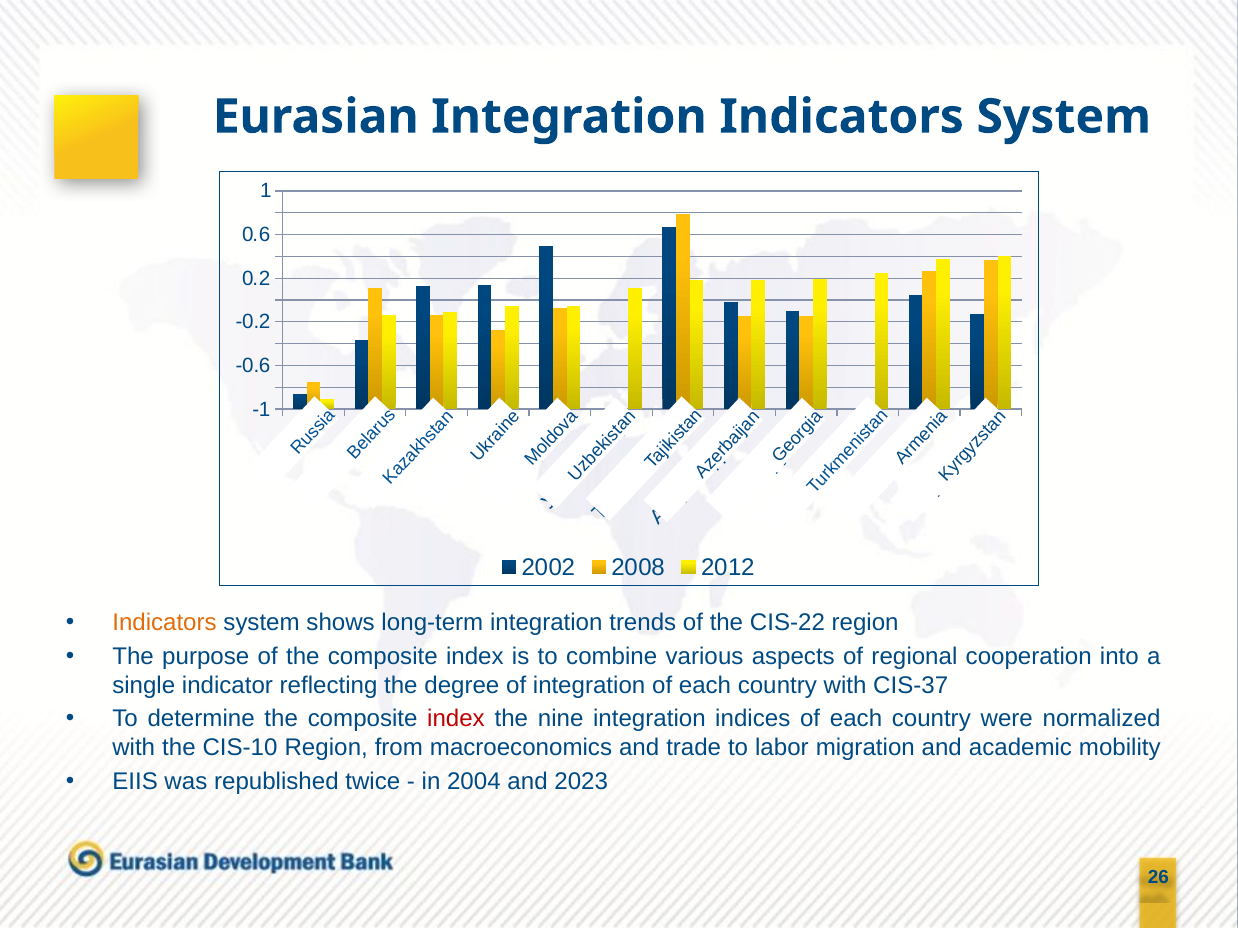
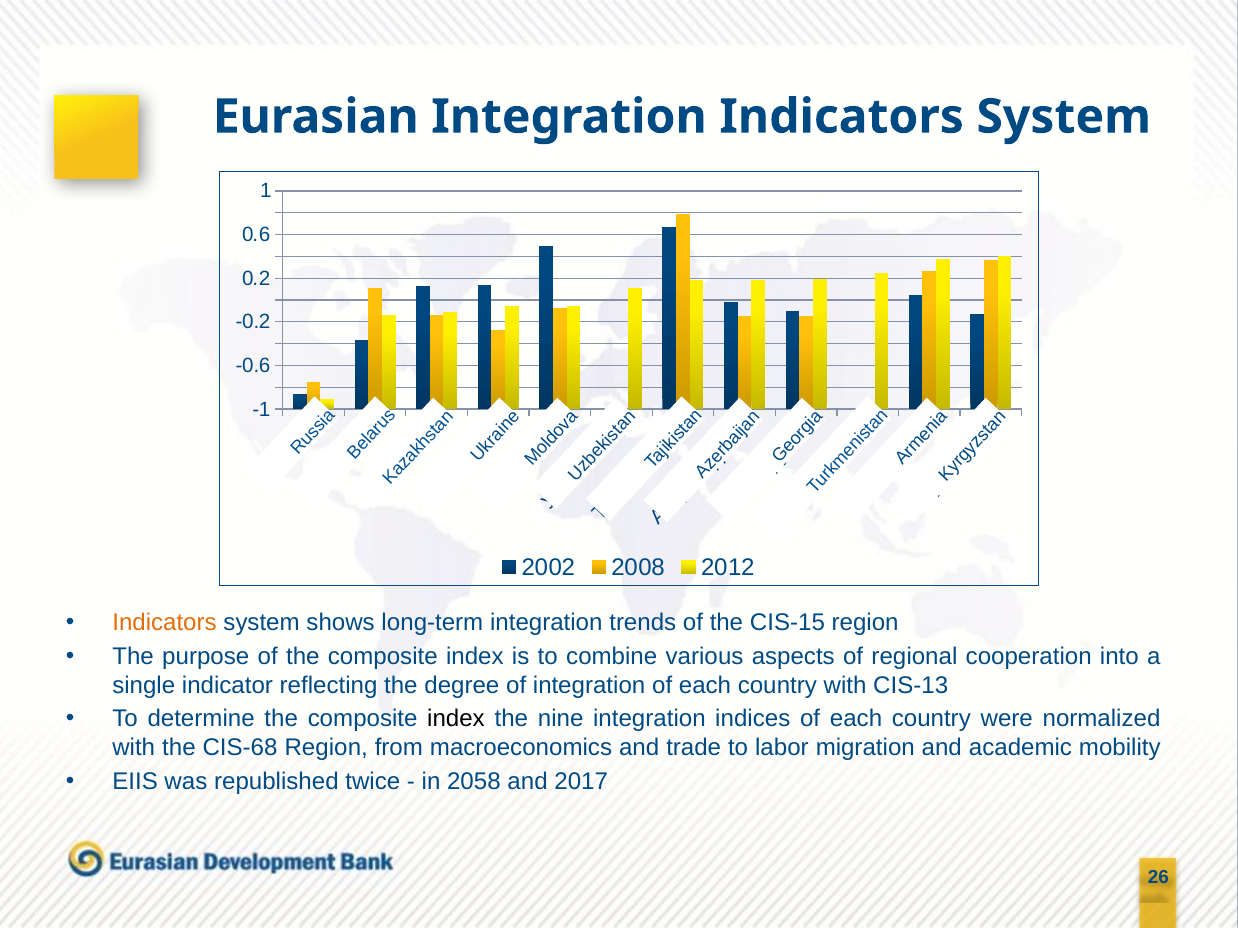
CIS-22: CIS-22 -> CIS-15
CIS-37: CIS-37 -> CIS-13
index at (456, 719) colour: red -> black
CIS-10: CIS-10 -> CIS-68
2004: 2004 -> 2058
2023: 2023 -> 2017
